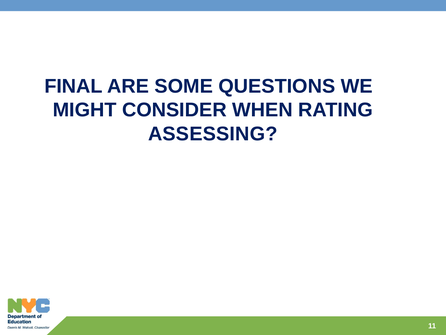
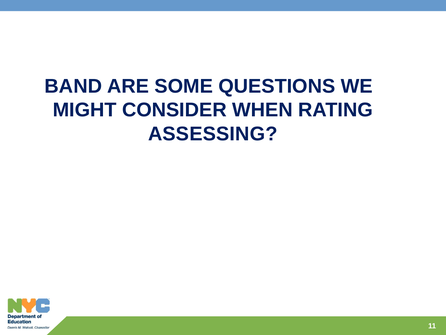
FINAL: FINAL -> BAND
